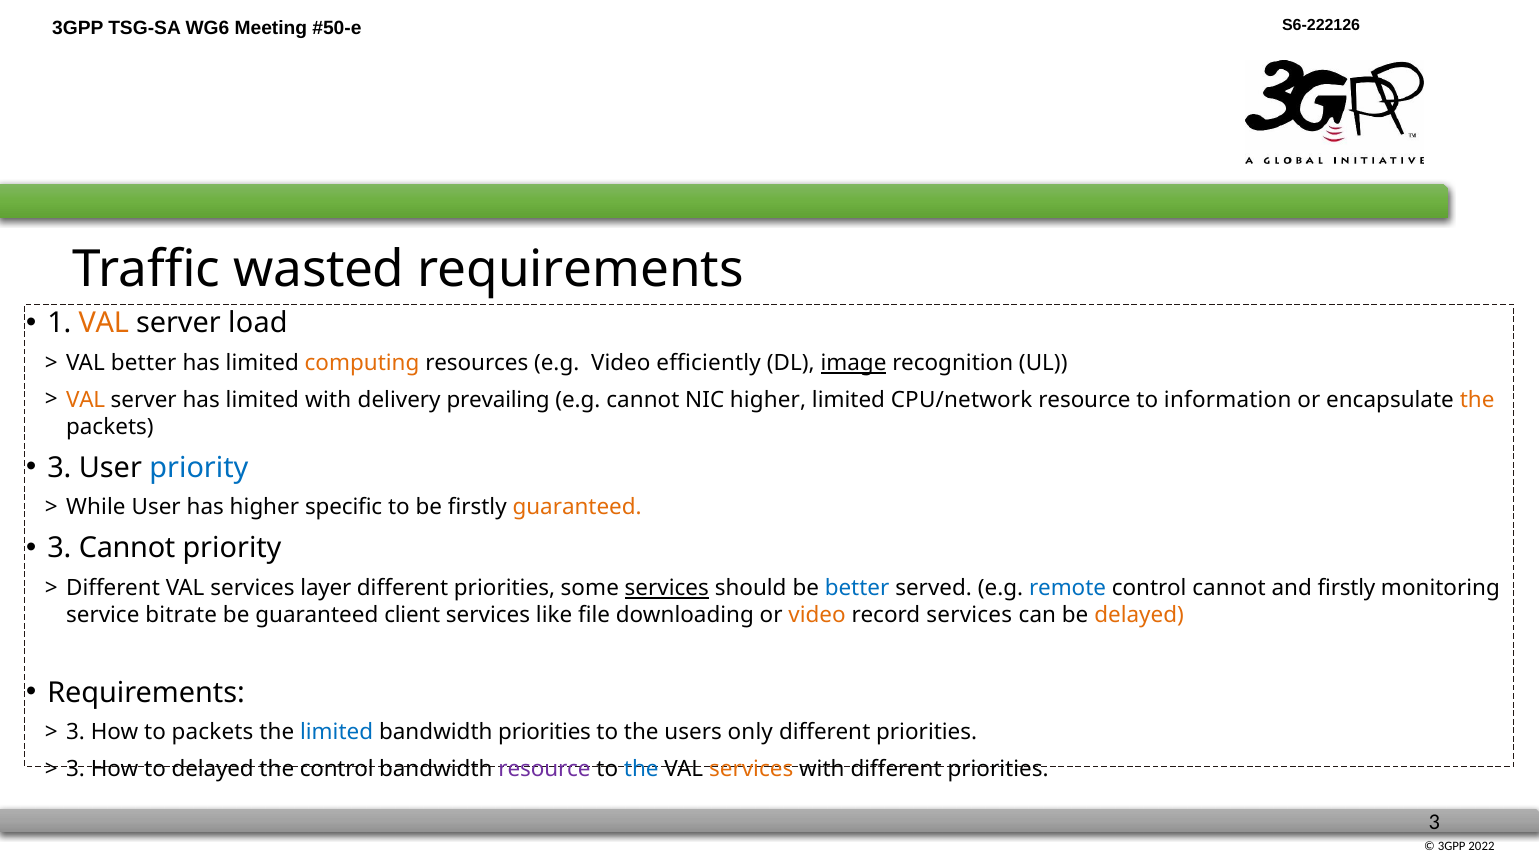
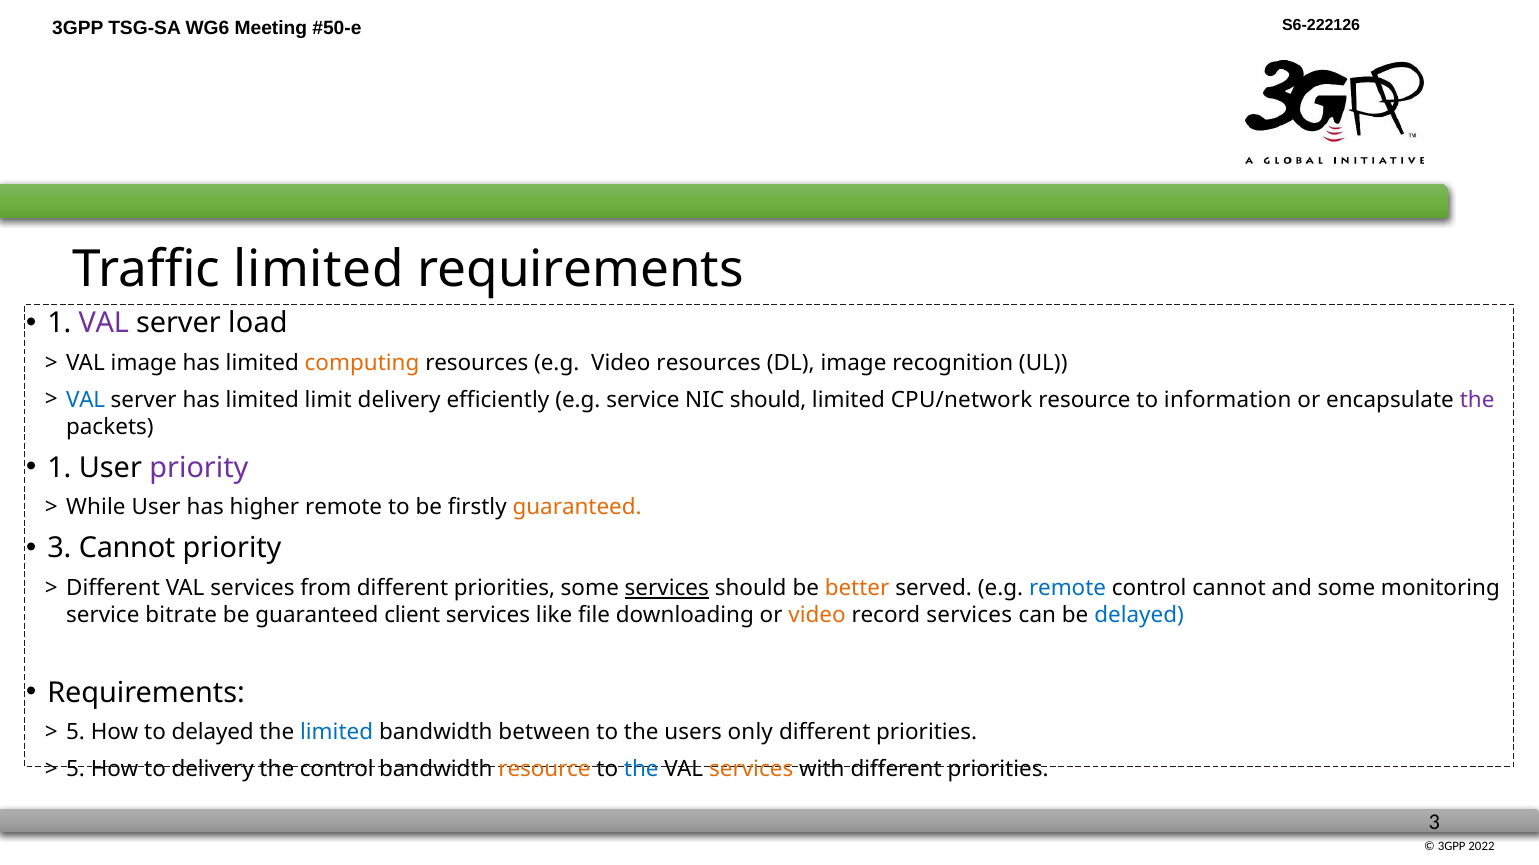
Traffic wasted: wasted -> limited
VAL at (104, 324) colour: orange -> purple
VAL better: better -> image
Video efficiently: efficiently -> resources
image at (854, 364) underline: present -> none
VAL at (86, 400) colour: orange -> blue
limited with: with -> limit
prevailing: prevailing -> efficiently
e.g cannot: cannot -> service
NIC higher: higher -> should
the at (1477, 400) colour: orange -> purple
3 at (59, 468): 3 -> 1
priority at (199, 468) colour: blue -> purple
higher specific: specific -> remote
layer: layer -> from
better at (857, 589) colour: blue -> orange
and firstly: firstly -> some
delayed at (1139, 616) colour: orange -> blue
3 at (76, 733): 3 -> 5
to packets: packets -> delayed
bandwidth priorities: priorities -> between
3 at (76, 770): 3 -> 5
to delayed: delayed -> delivery
resource at (545, 770) colour: purple -> orange
